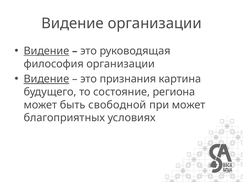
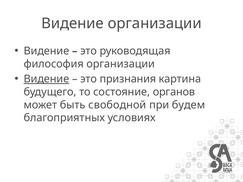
Видение at (46, 51) underline: present -> none
региона: региона -> органов
при может: может -> будем
